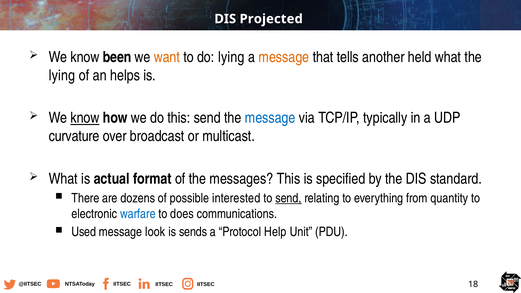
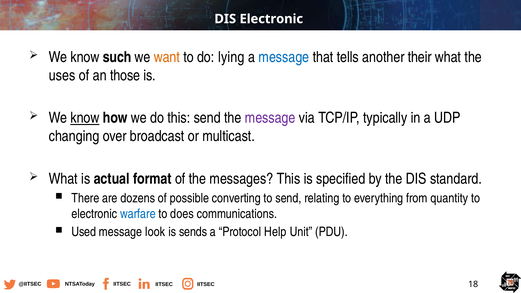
DIS Projected: Projected -> Electronic
been: been -> such
message at (284, 57) colour: orange -> blue
held: held -> their
lying at (62, 75): lying -> uses
helps: helps -> those
message at (270, 118) colour: blue -> purple
curvature: curvature -> changing
interested: interested -> converting
send at (288, 198) underline: present -> none
